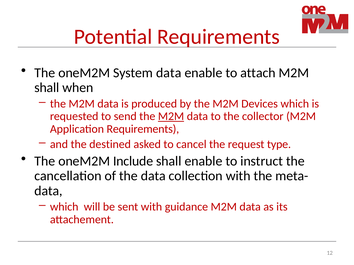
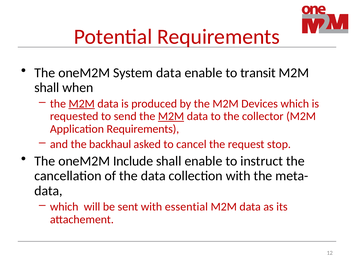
attach: attach -> transit
M2M at (82, 104) underline: none -> present
destined: destined -> backhaul
type: type -> stop
guidance: guidance -> essential
